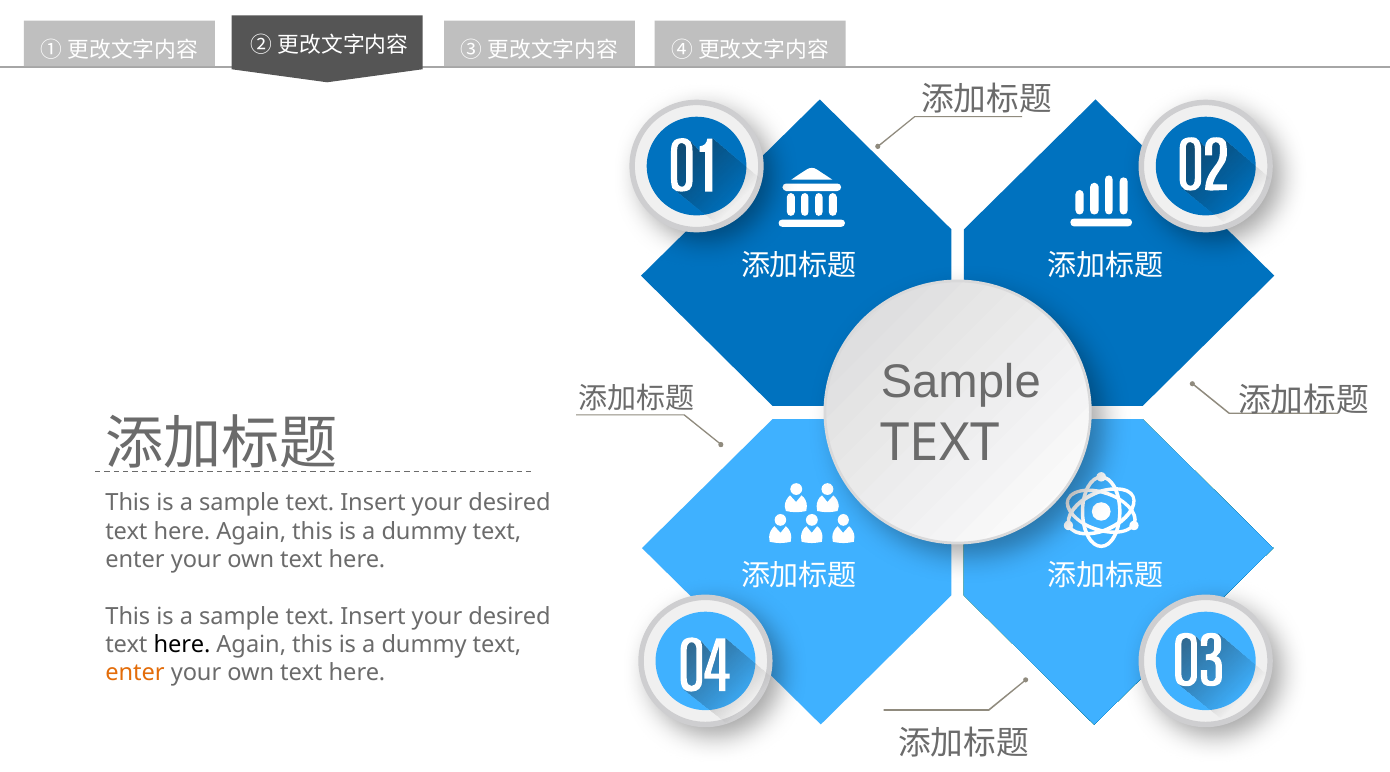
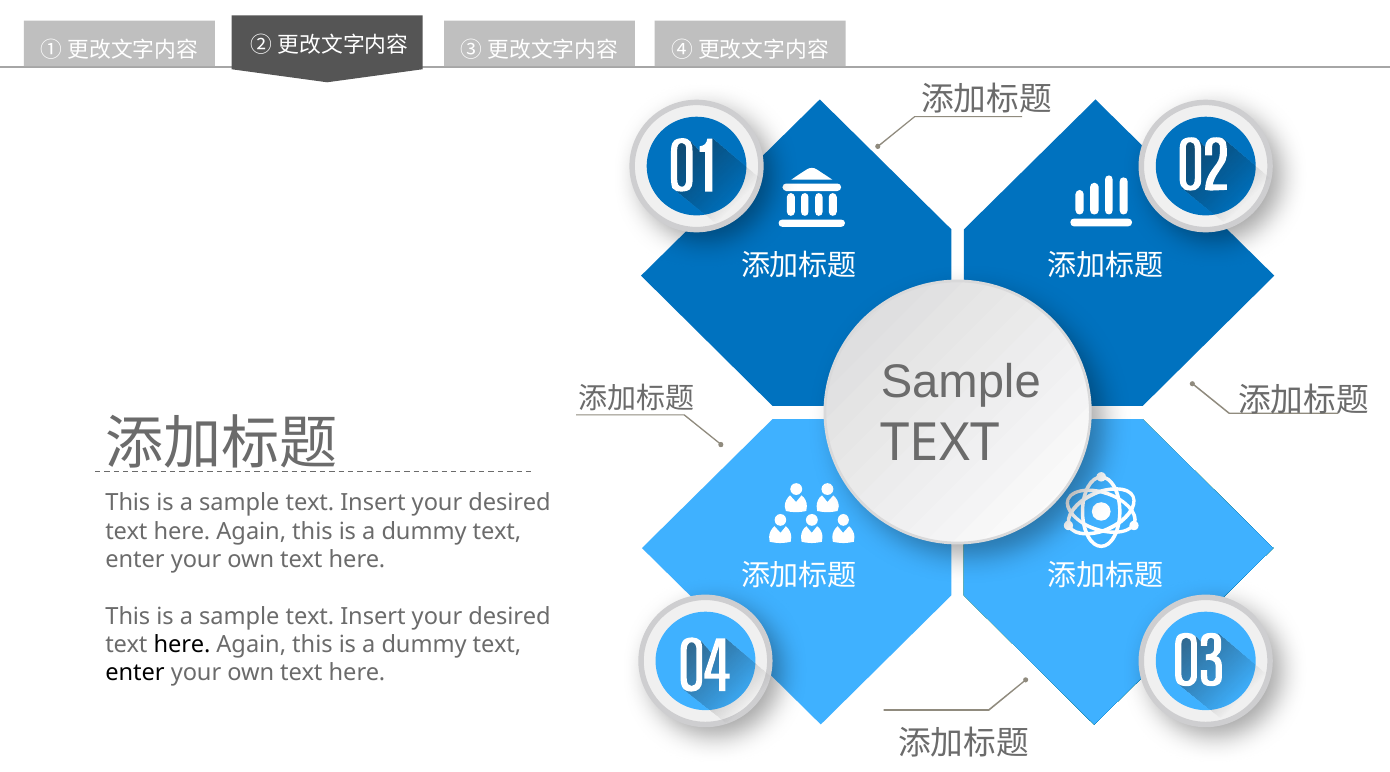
enter at (135, 673) colour: orange -> black
